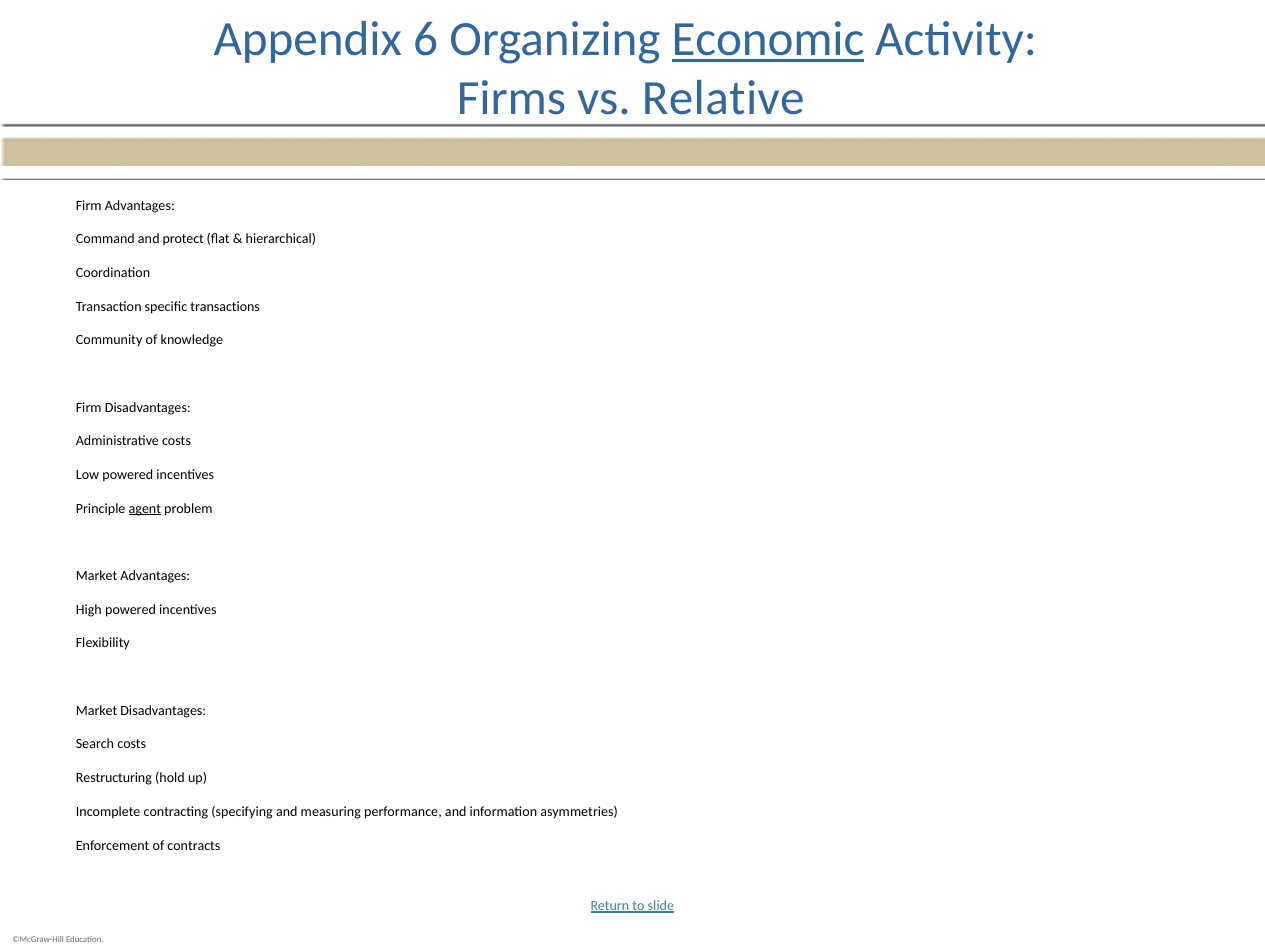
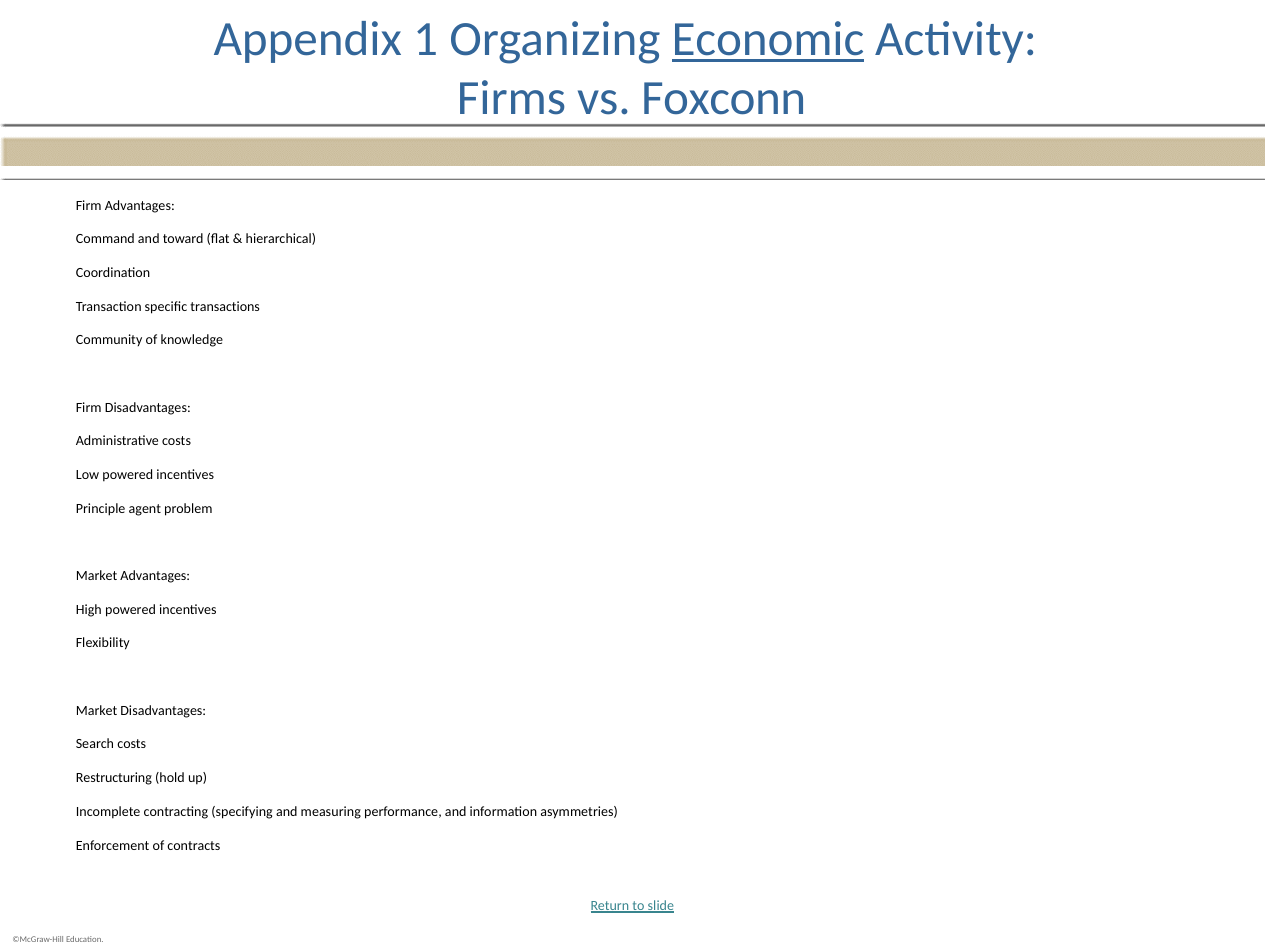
6: 6 -> 1
Relative: Relative -> Foxconn
protect: protect -> toward
agent underline: present -> none
